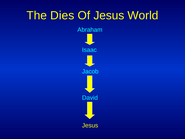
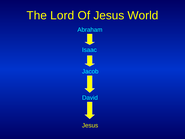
Dies: Dies -> Lord
